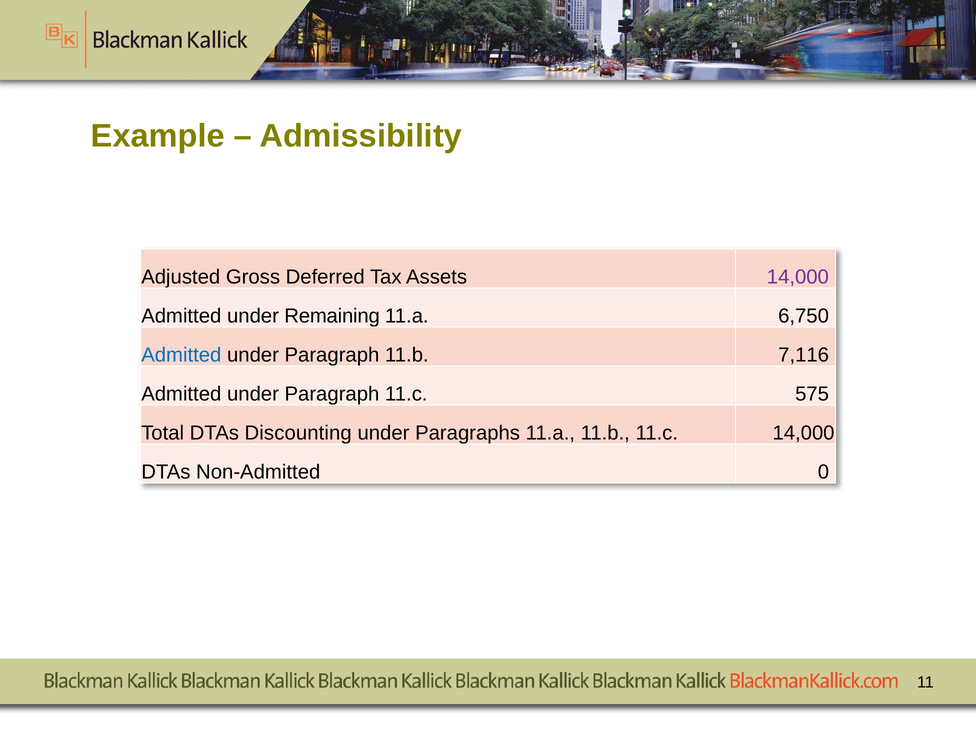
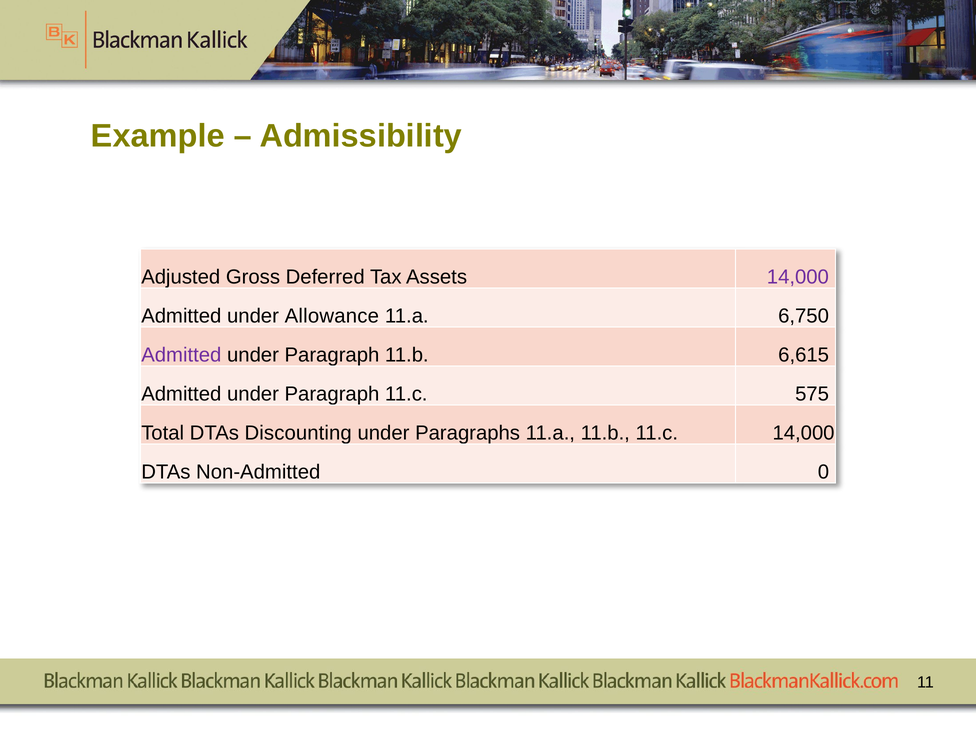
Remaining: Remaining -> Allowance
Admitted at (181, 355) colour: blue -> purple
7,116: 7,116 -> 6,615
